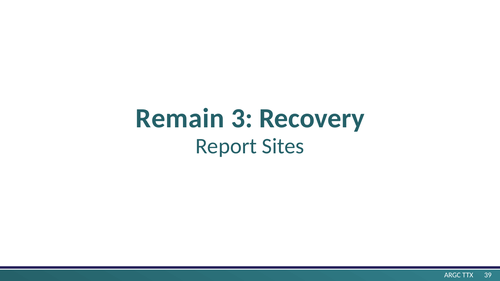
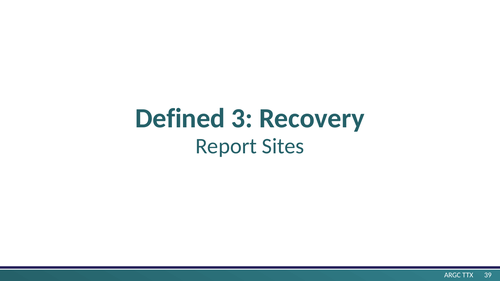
Remain: Remain -> Defined
